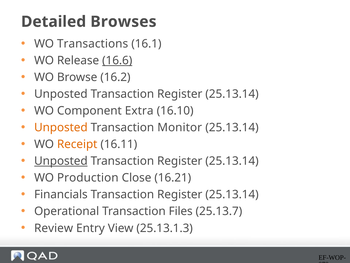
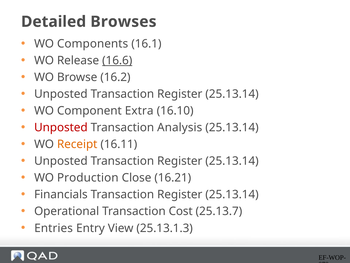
Transactions: Transactions -> Components
Unposted at (61, 127) colour: orange -> red
Monitor: Monitor -> Analysis
Unposted at (61, 161) underline: present -> none
Files: Files -> Cost
Review: Review -> Entries
